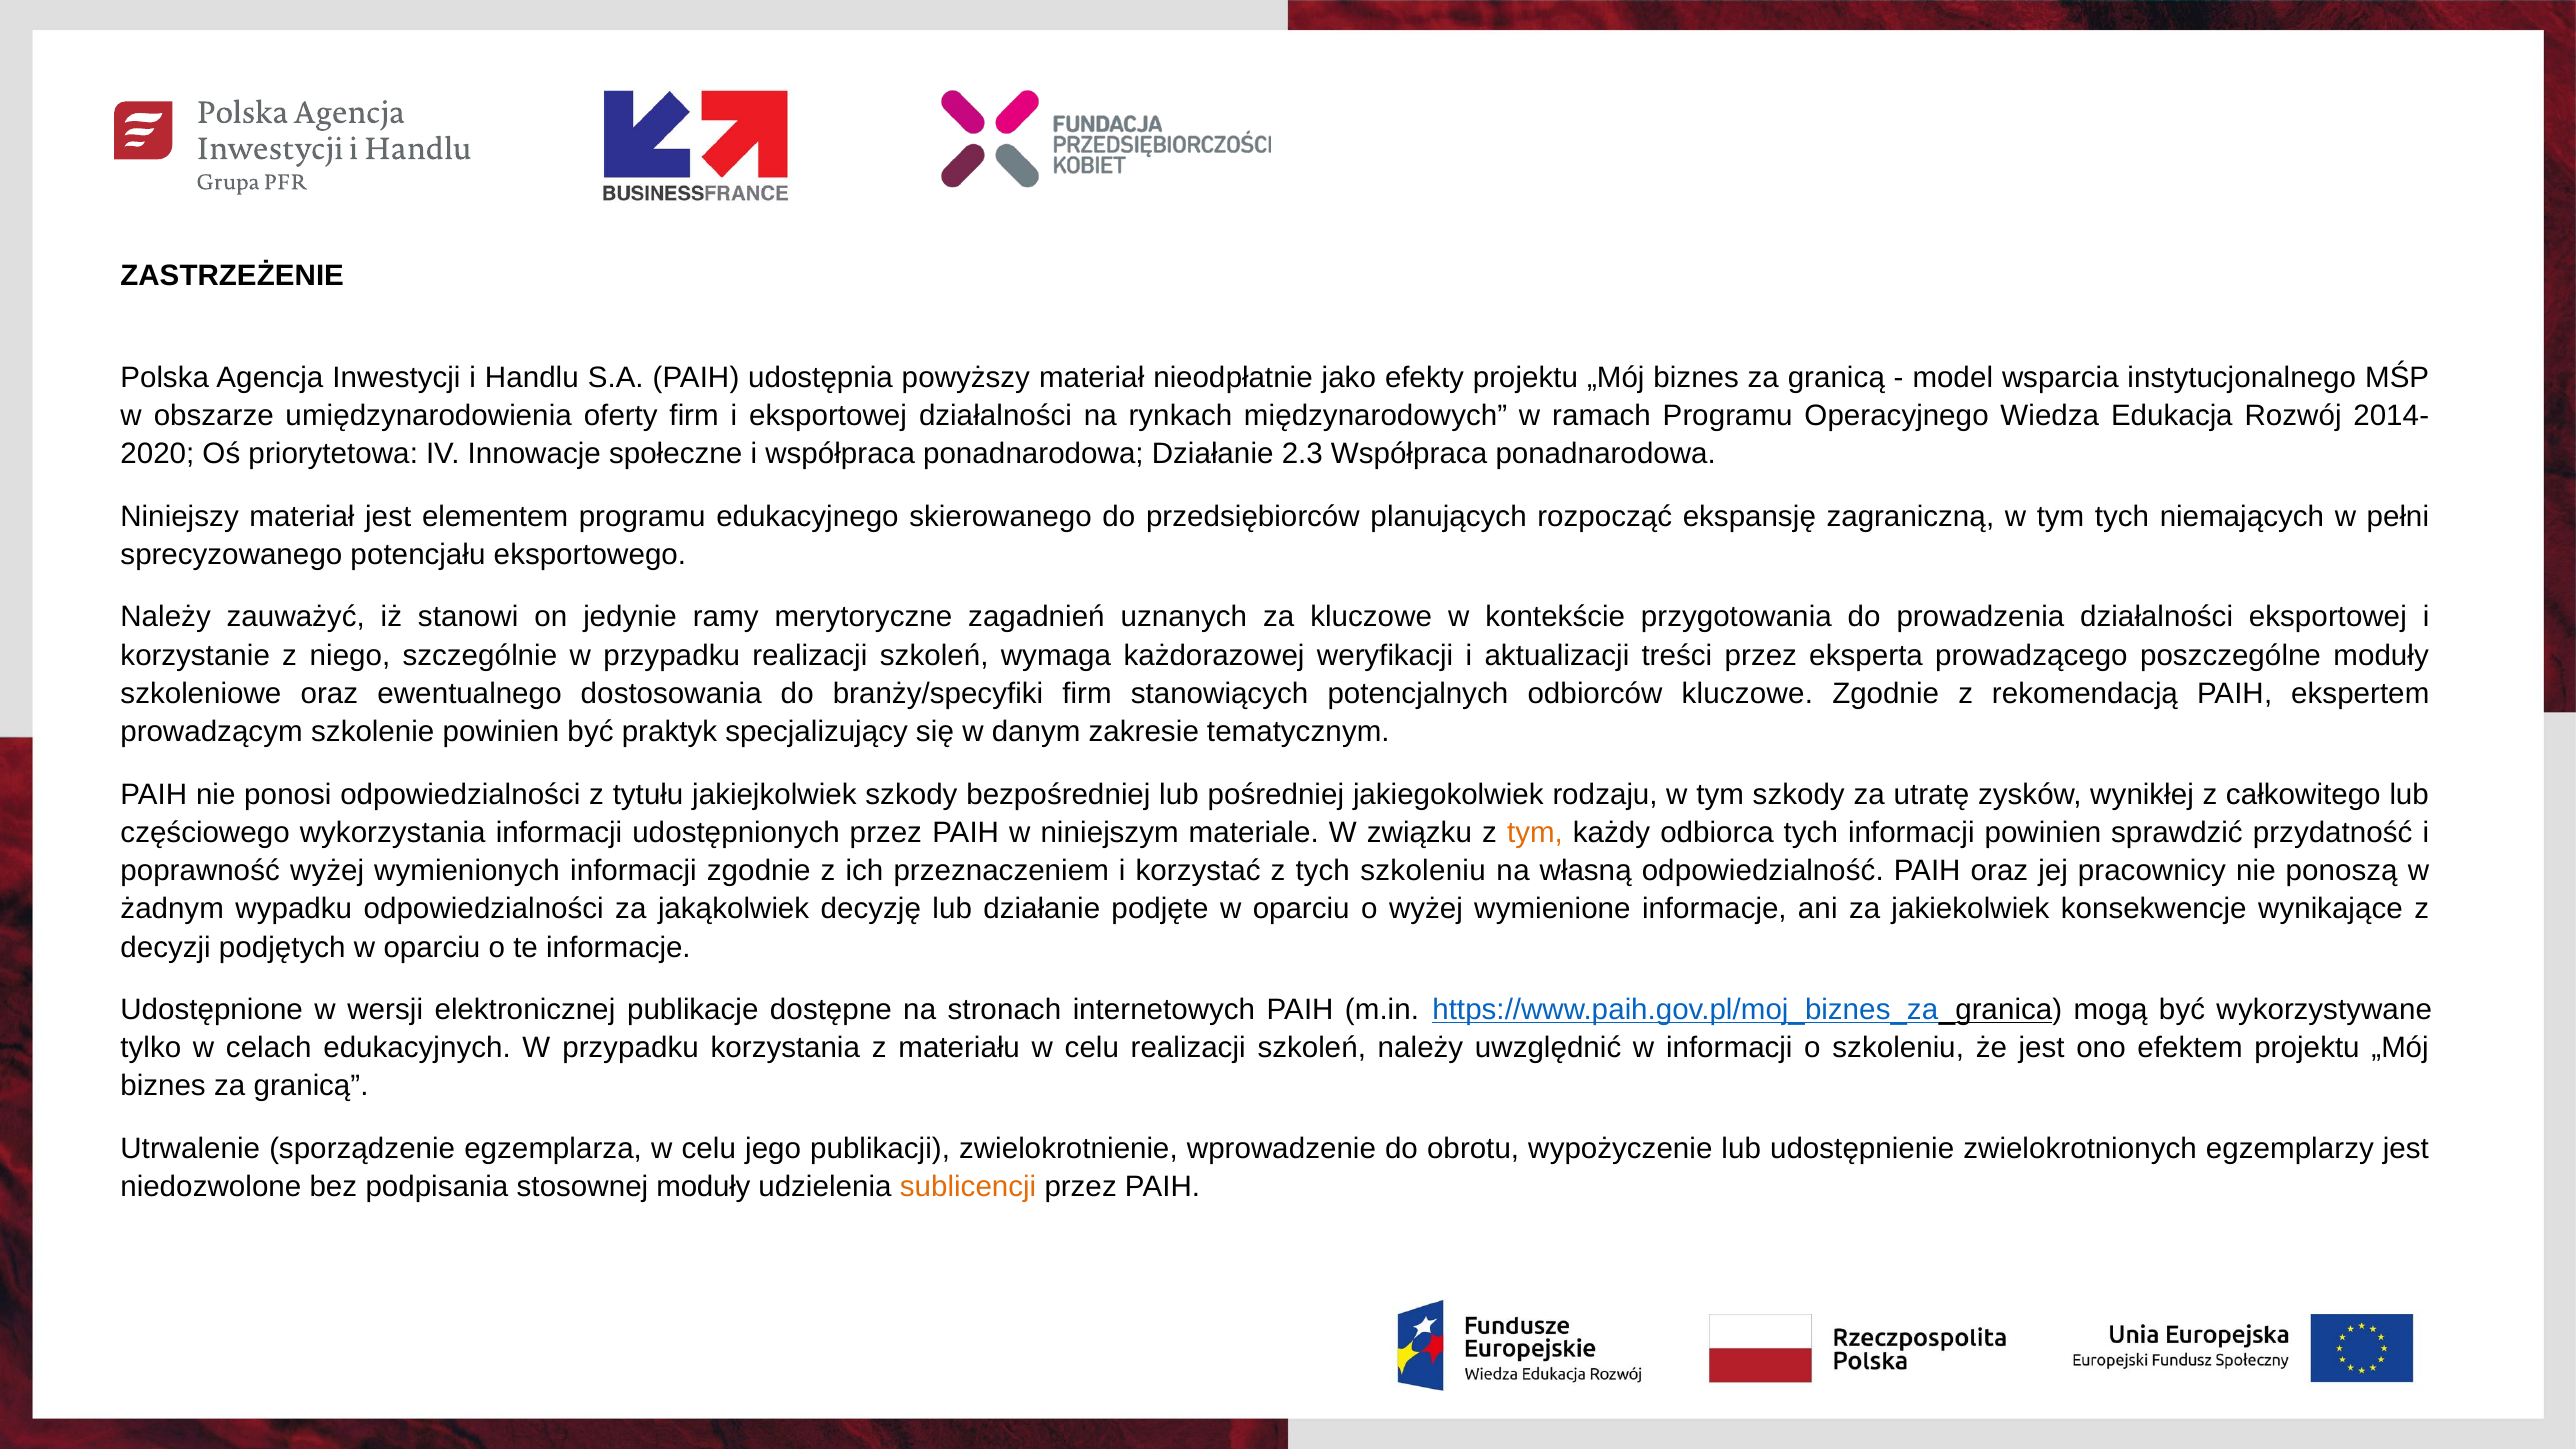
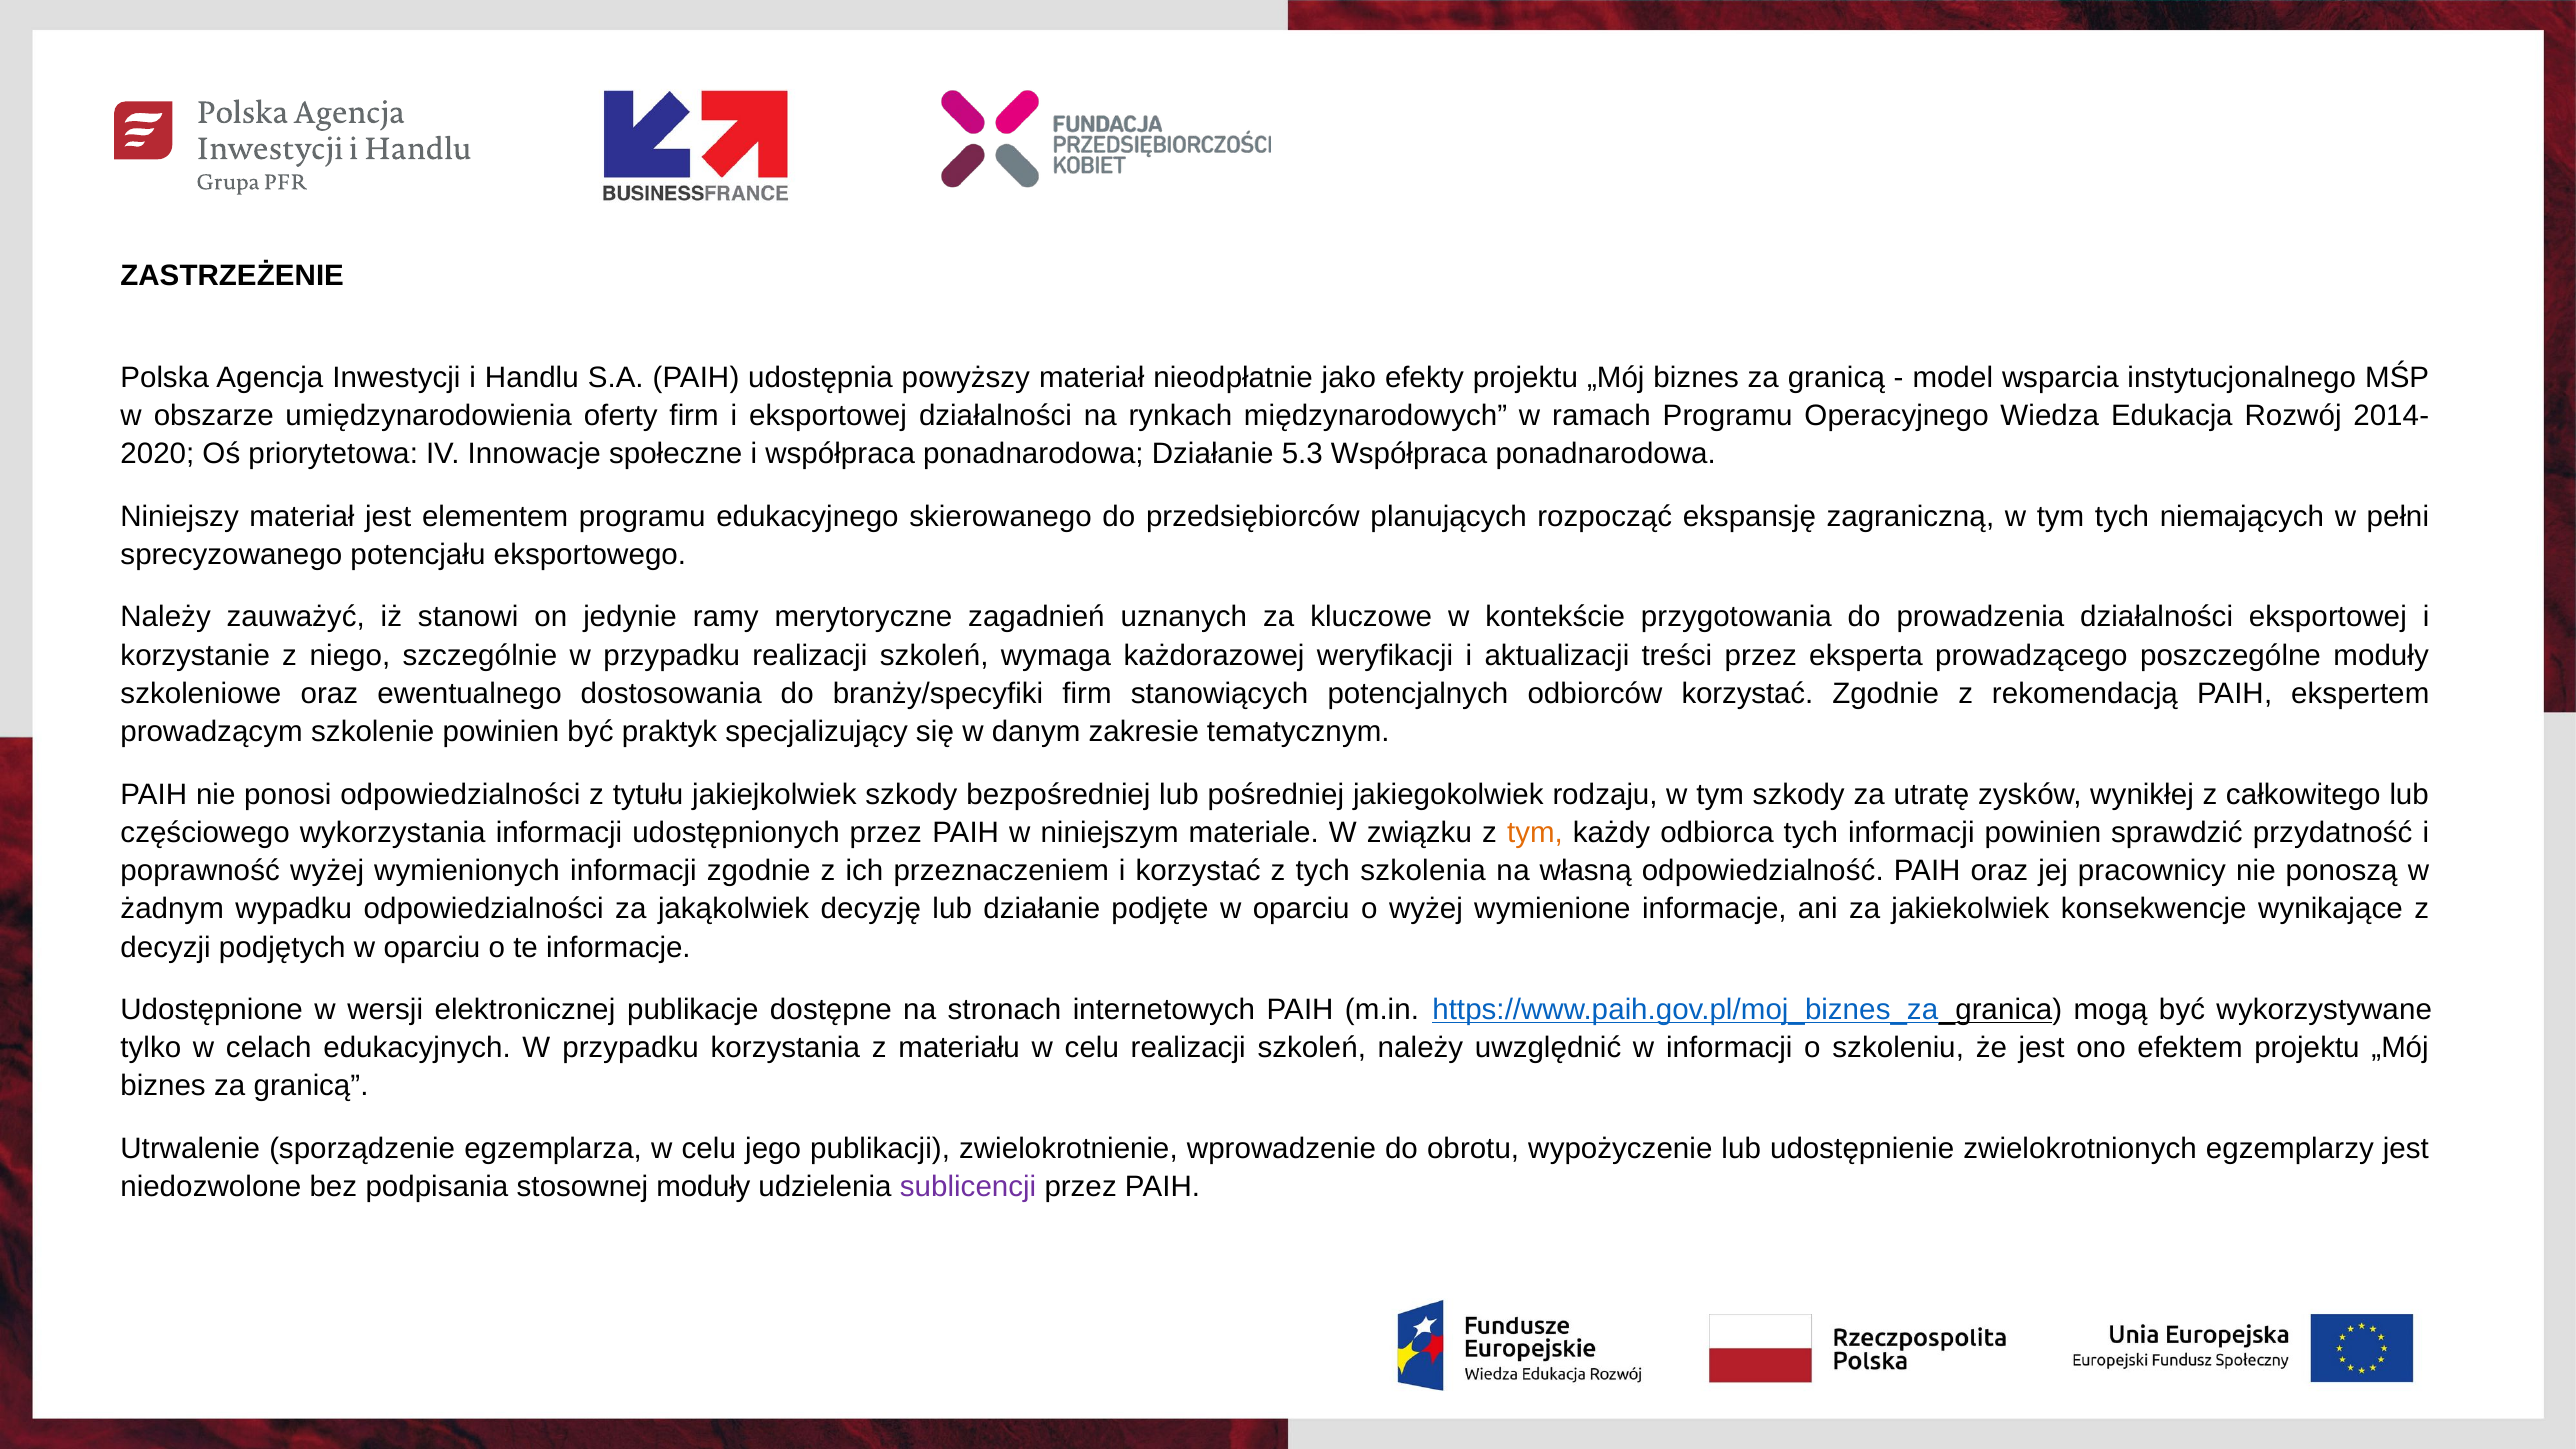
2.3: 2.3 -> 5.3
odbiorców kluczowe: kluczowe -> korzystać
tych szkoleniu: szkoleniu -> szkolenia
sublicencji colour: orange -> purple
